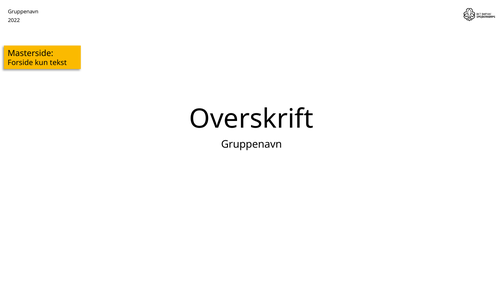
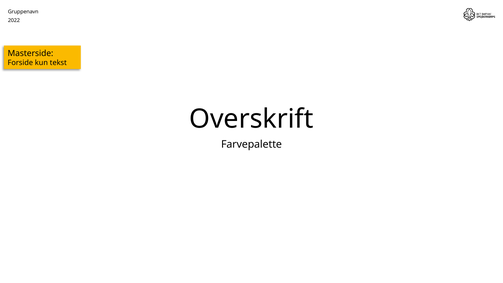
Gruppenavn at (252, 144): Gruppenavn -> Farvepalette
